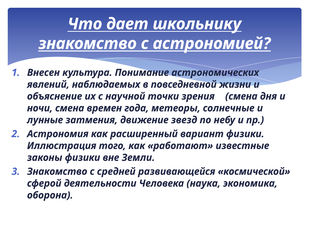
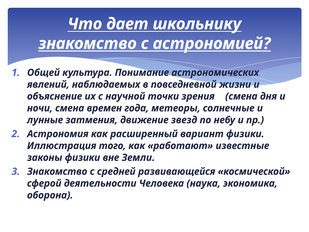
Внесен: Внесен -> Общей
